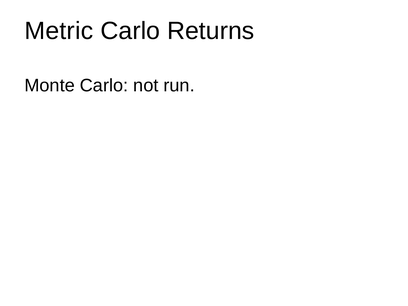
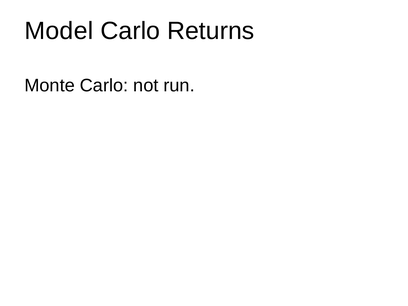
Metric: Metric -> Model
